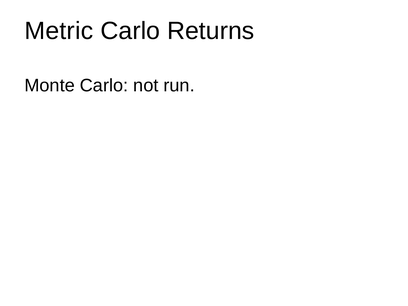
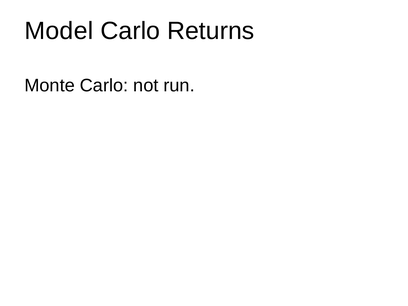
Metric: Metric -> Model
